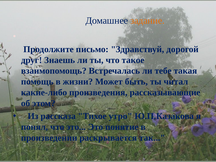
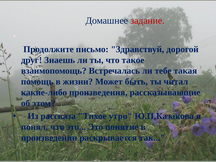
задание colour: orange -> red
